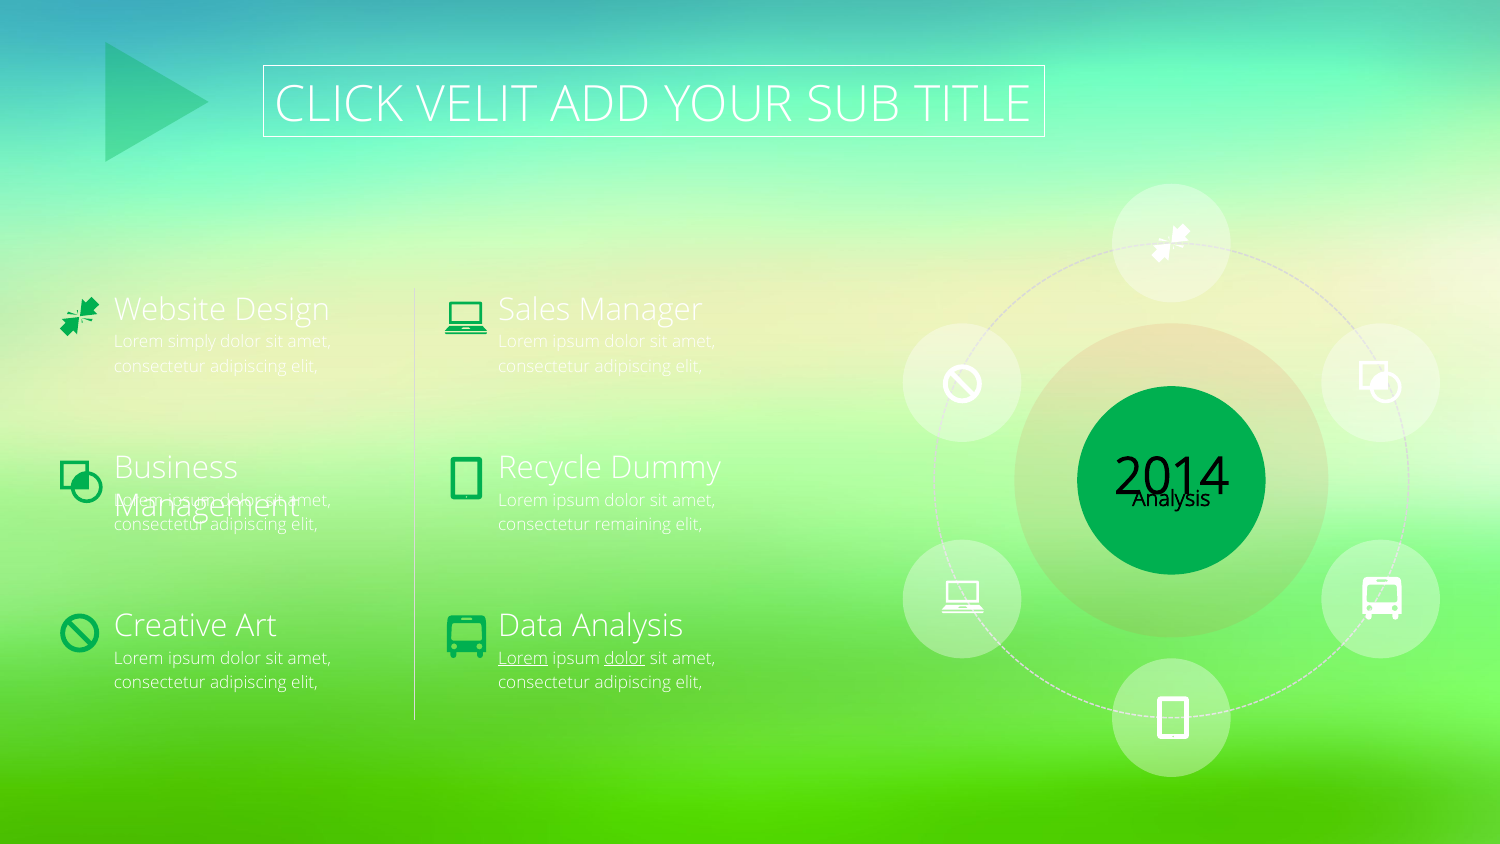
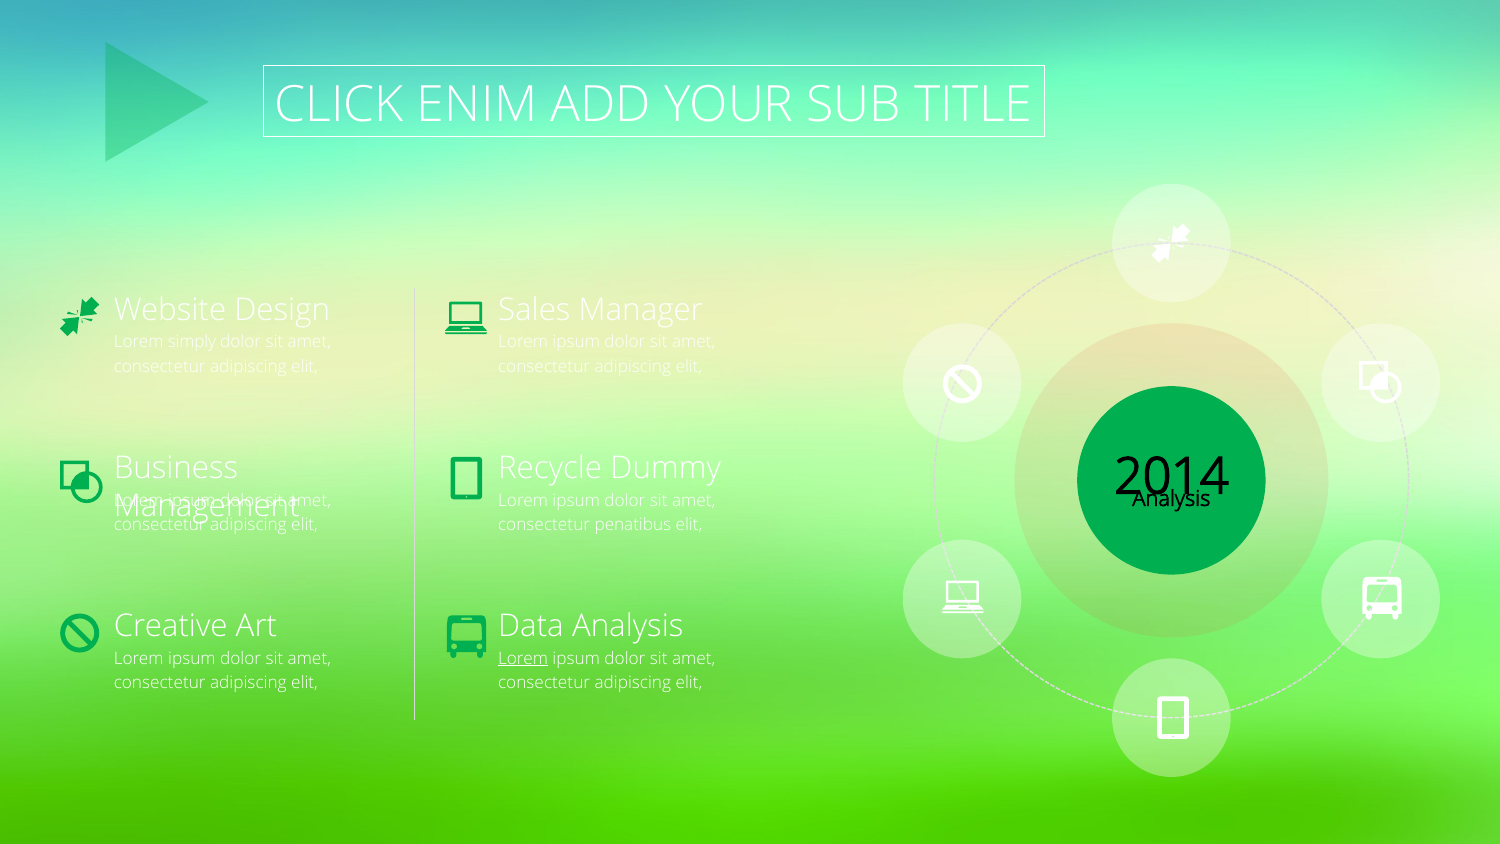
VELIT: VELIT -> ENIM
remaining: remaining -> penatibus
dolor at (625, 658) underline: present -> none
